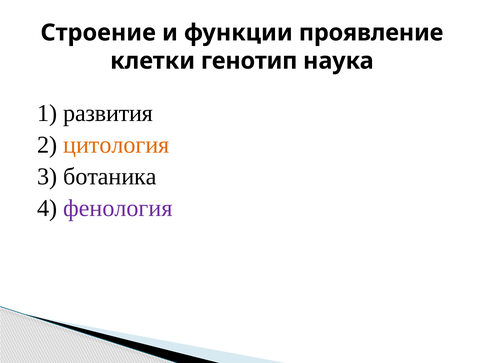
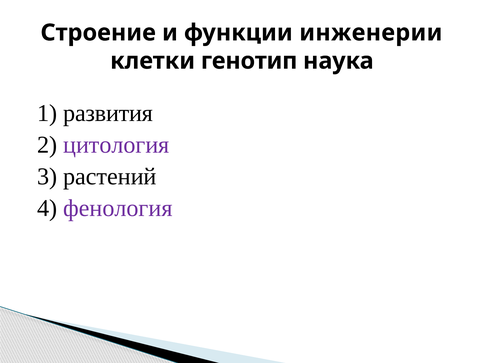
проявление: проявление -> инженерии
цитология colour: orange -> purple
ботаника: ботаника -> растений
